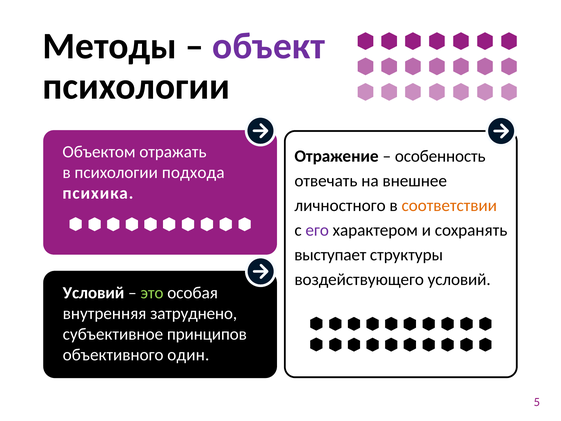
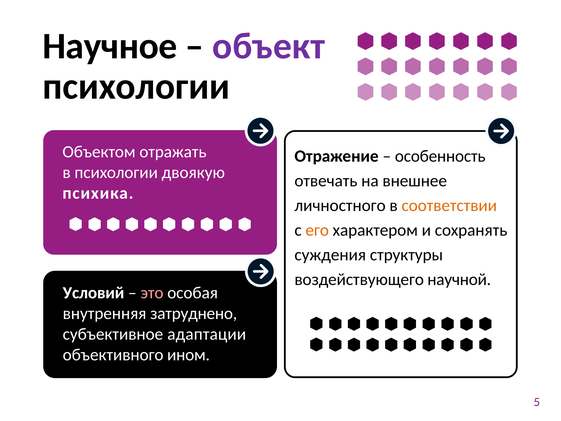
Методы: Методы -> Научное
подхода: подхода -> двоякую
его colour: purple -> orange
выступает: выступает -> суждения
воздействующего условий: условий -> научной
это colour: light green -> pink
принципов: принципов -> адаптации
один: один -> ином
